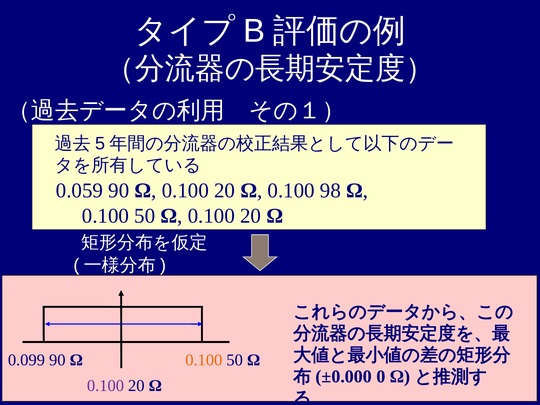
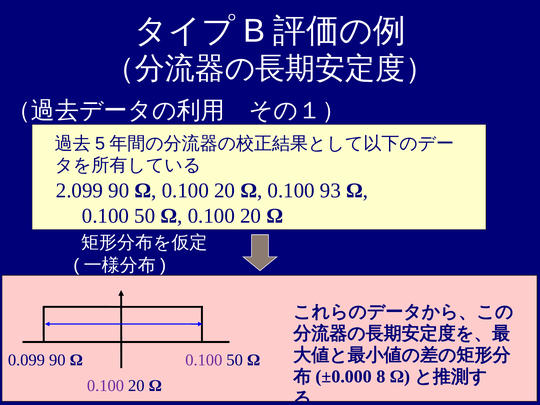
0.059: 0.059 -> 2.099
98: 98 -> 93
0.100 at (204, 360) colour: orange -> purple
0: 0 -> 8
